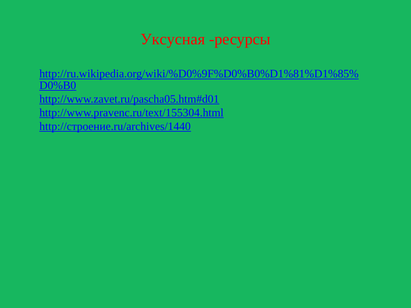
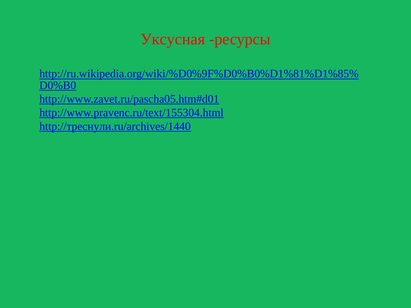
http://строение.ru/archives/1440: http://строение.ru/archives/1440 -> http://треснули.ru/archives/1440
